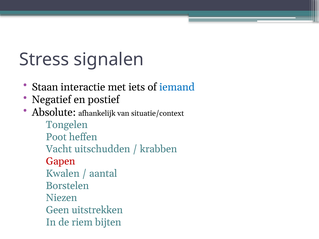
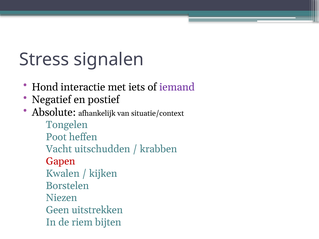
Staan: Staan -> Hond
iemand colour: blue -> purple
aantal: aantal -> kijken
